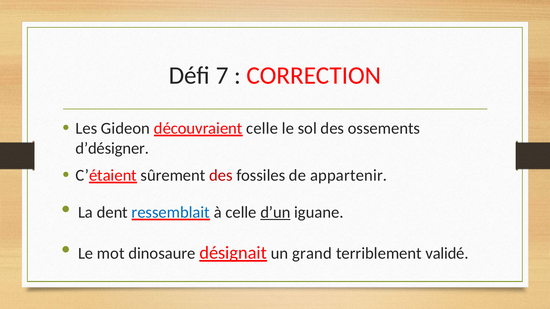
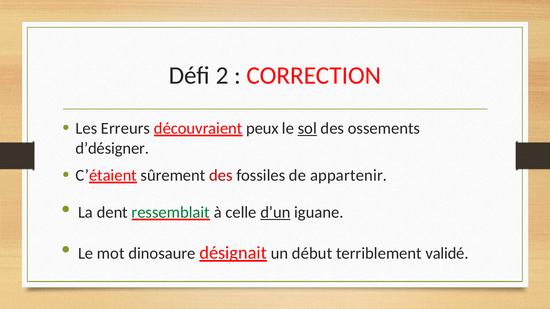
7: 7 -> 2
Gideon: Gideon -> Erreurs
découvraient celle: celle -> peux
sol underline: none -> present
ressemblait colour: blue -> green
grand: grand -> début
